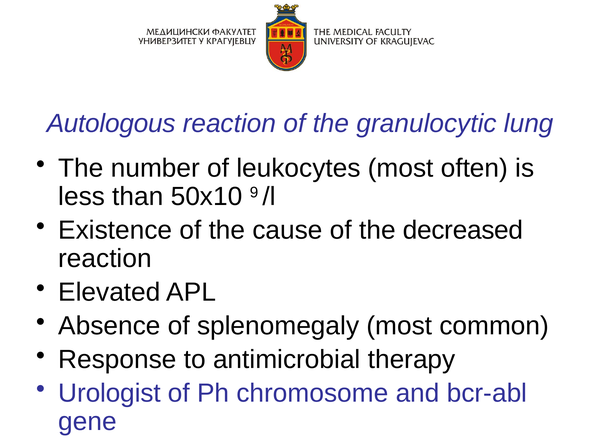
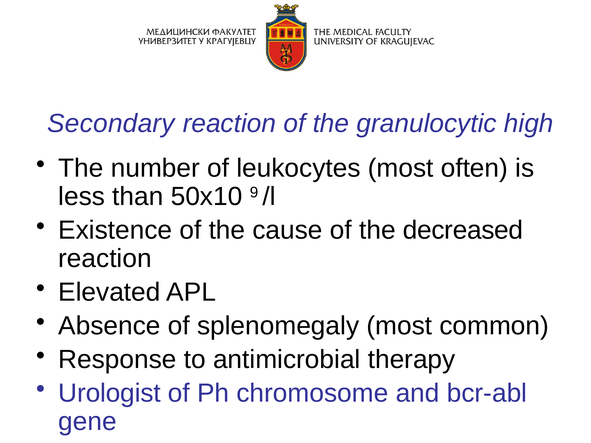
Autologous: Autologous -> Secondary
lung: lung -> high
